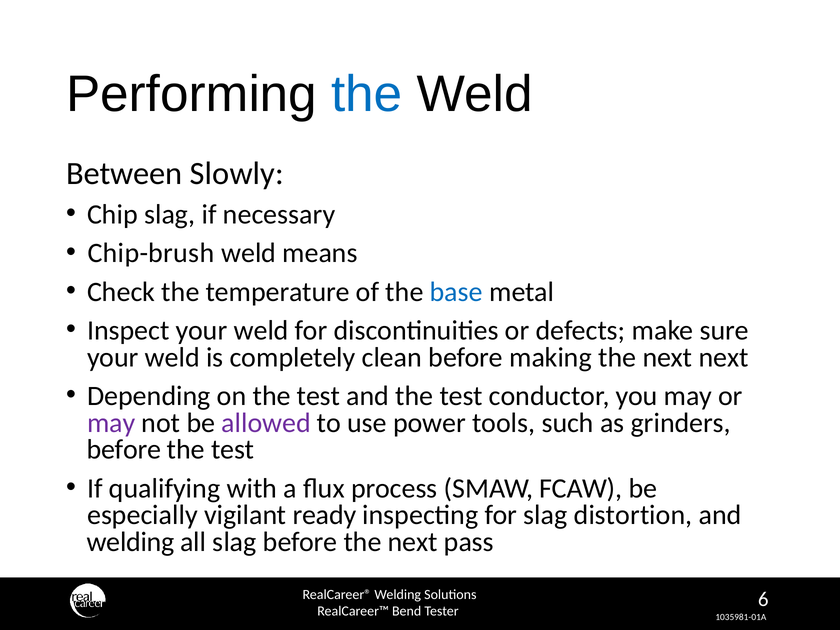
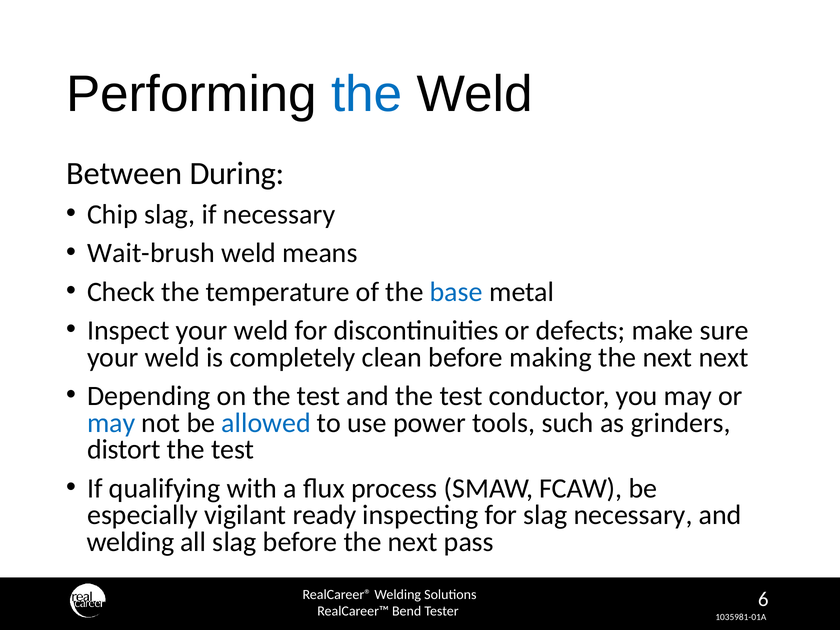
Slowly: Slowly -> During
Chip-brush: Chip-brush -> Wait-brush
may at (111, 423) colour: purple -> blue
allowed colour: purple -> blue
before at (124, 450): before -> distort
slag distortion: distortion -> necessary
